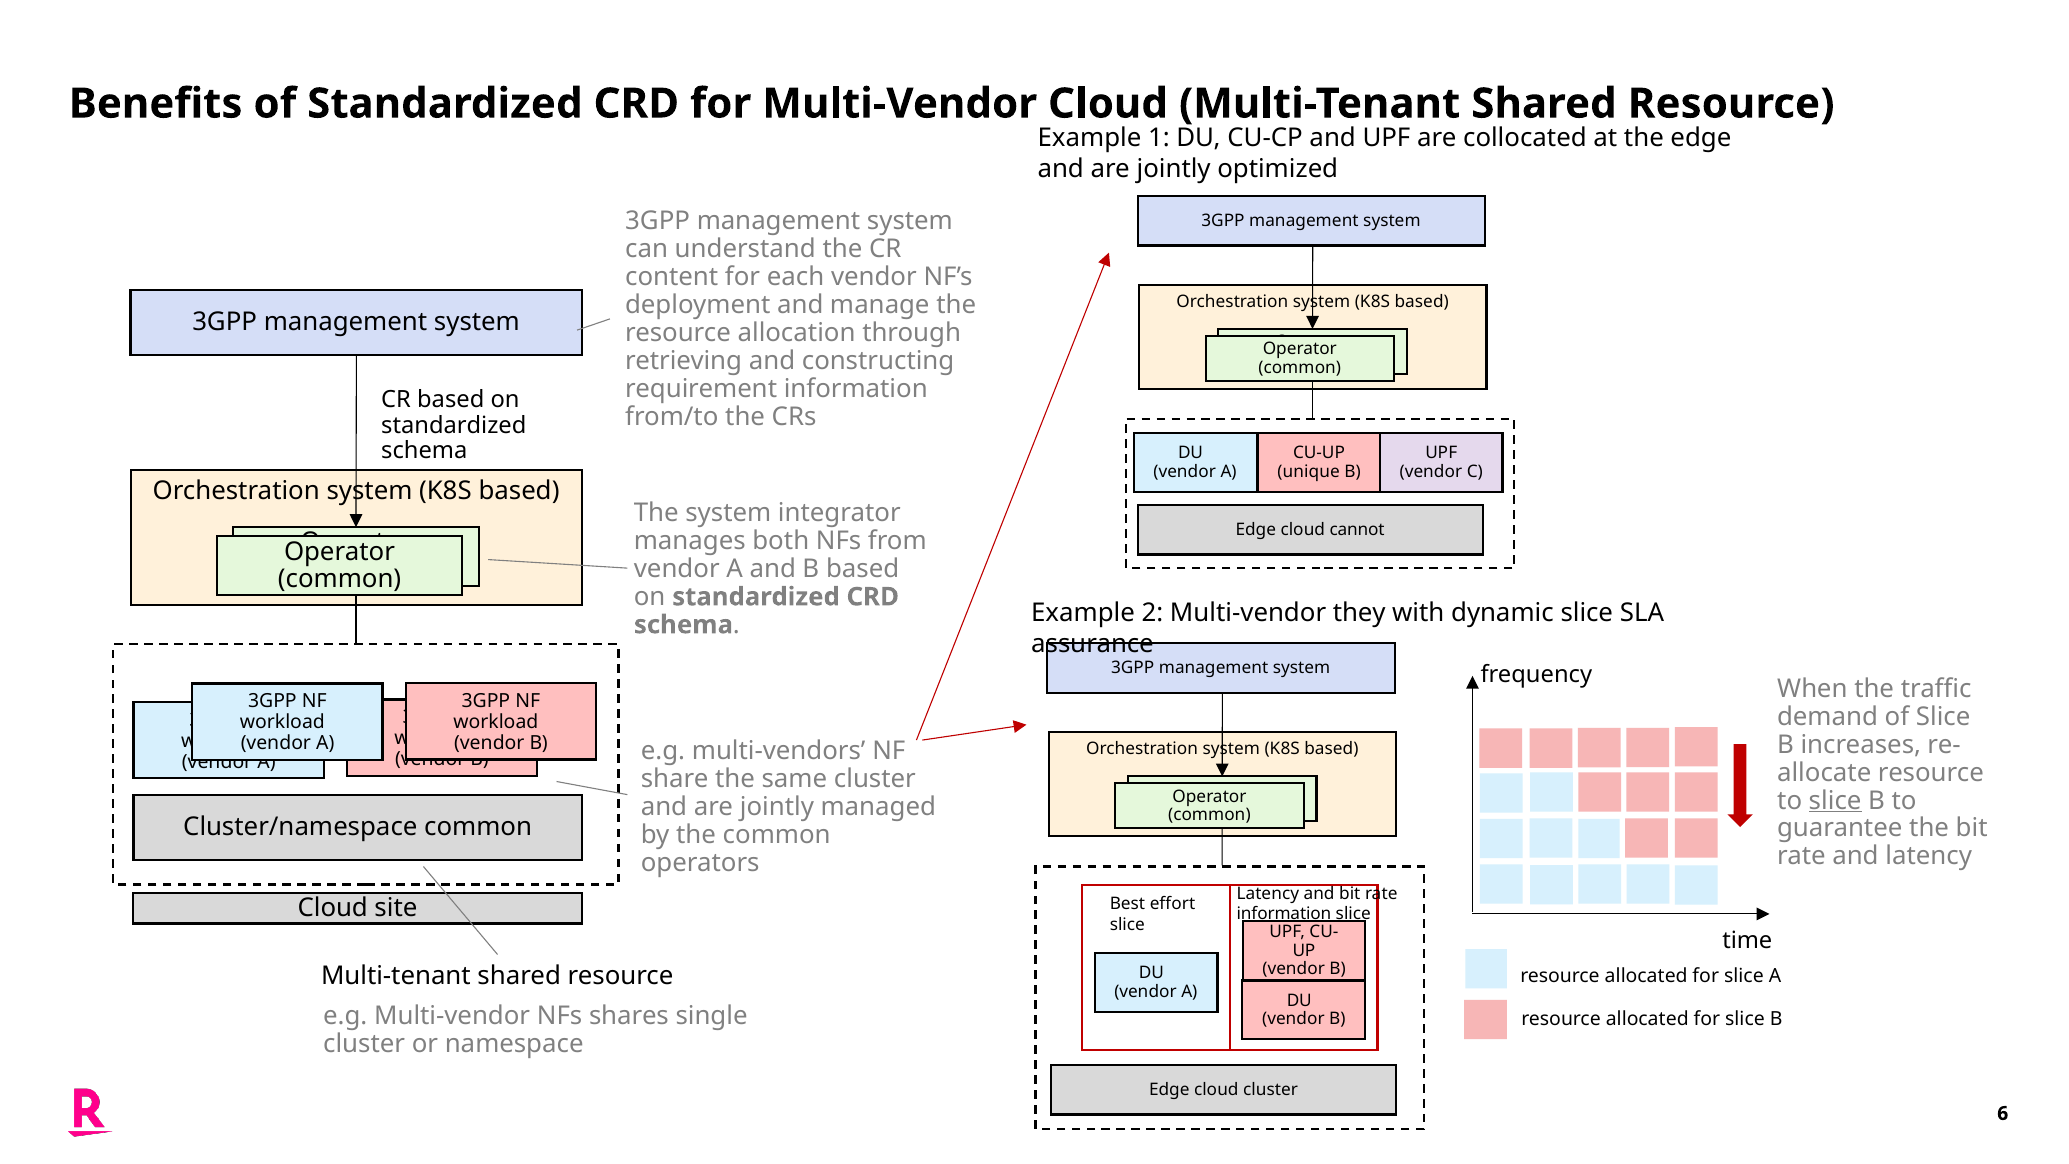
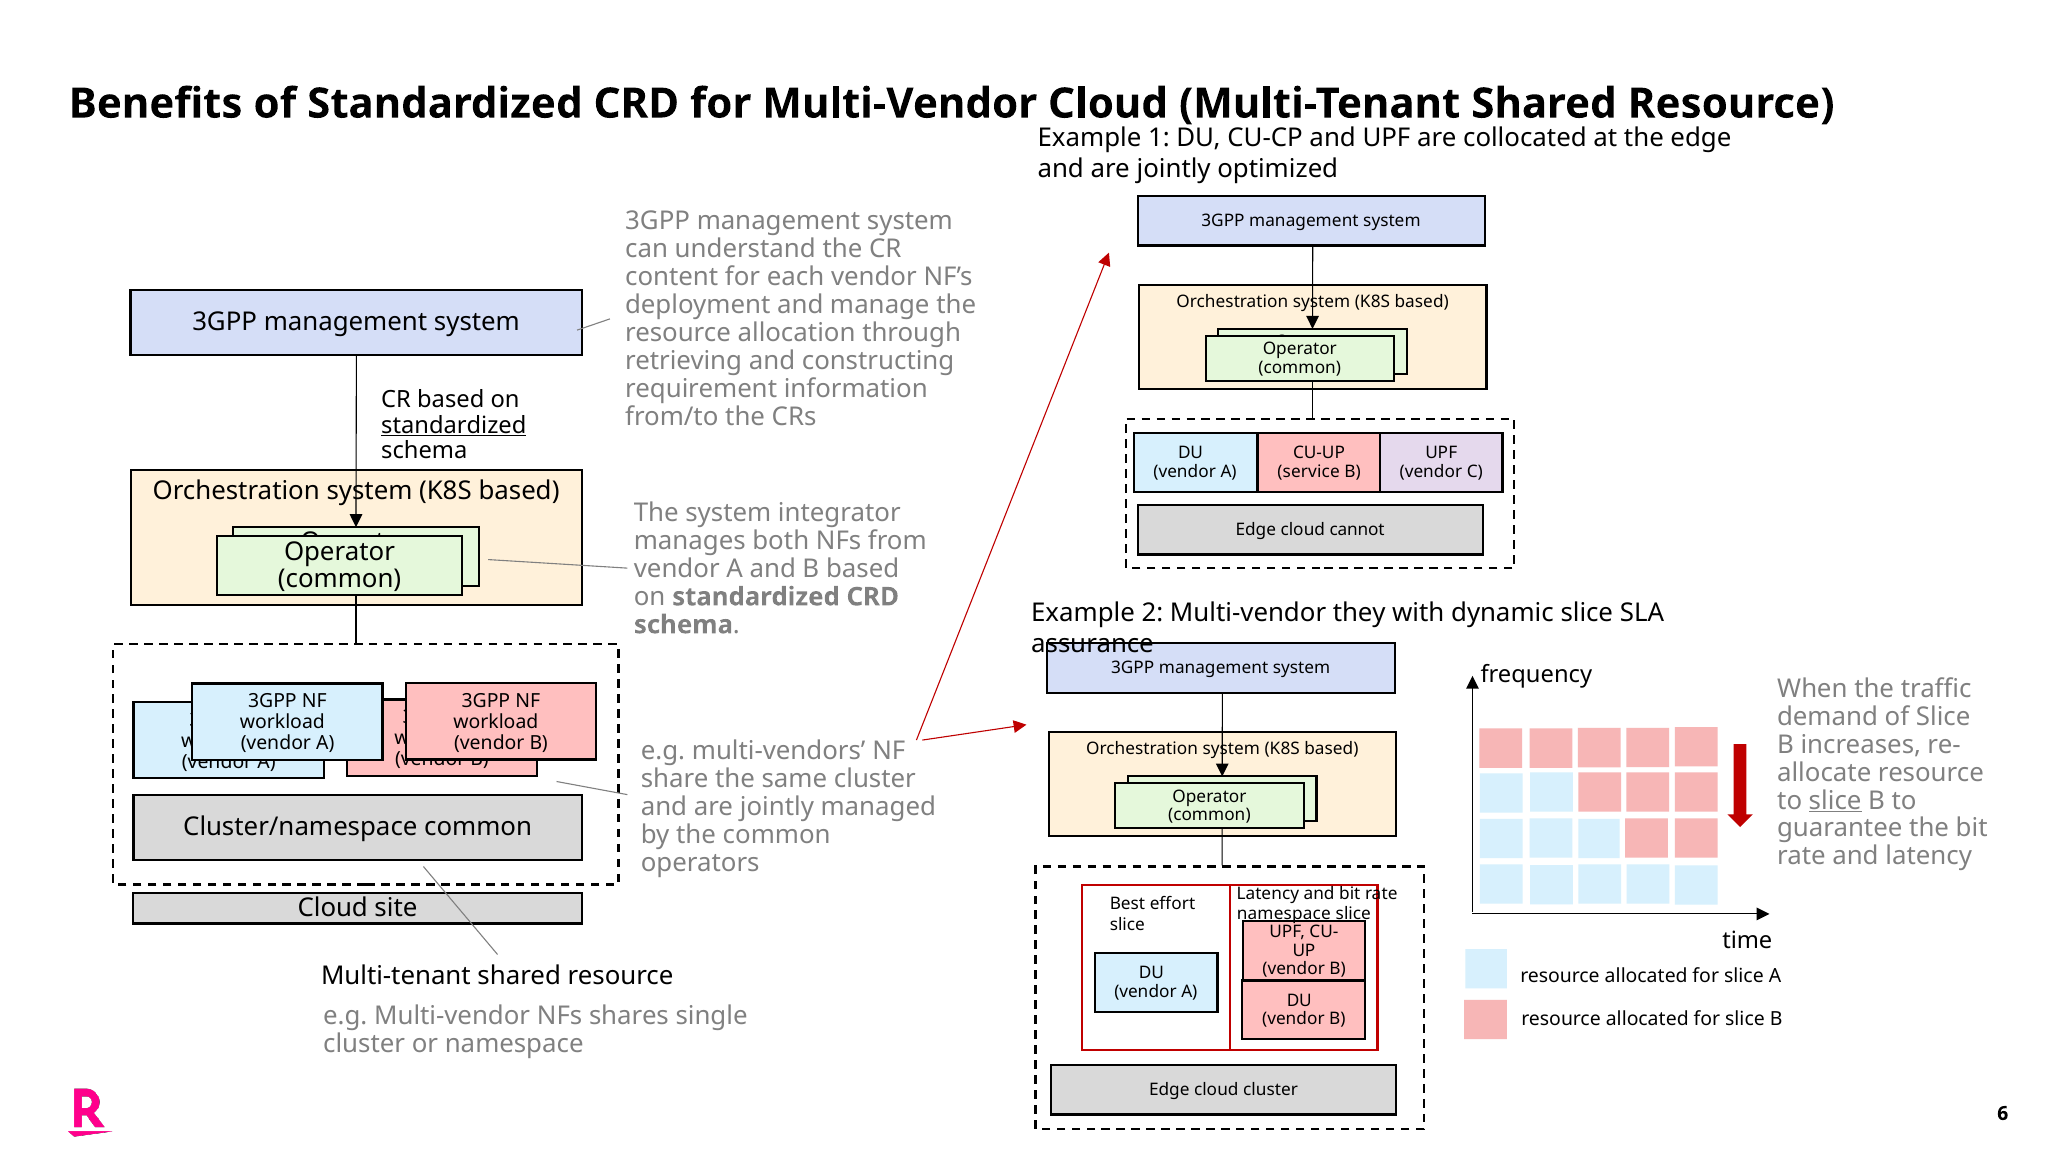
standardized at (454, 425) underline: none -> present
unique: unique -> service
information at (1284, 914): information -> namespace
